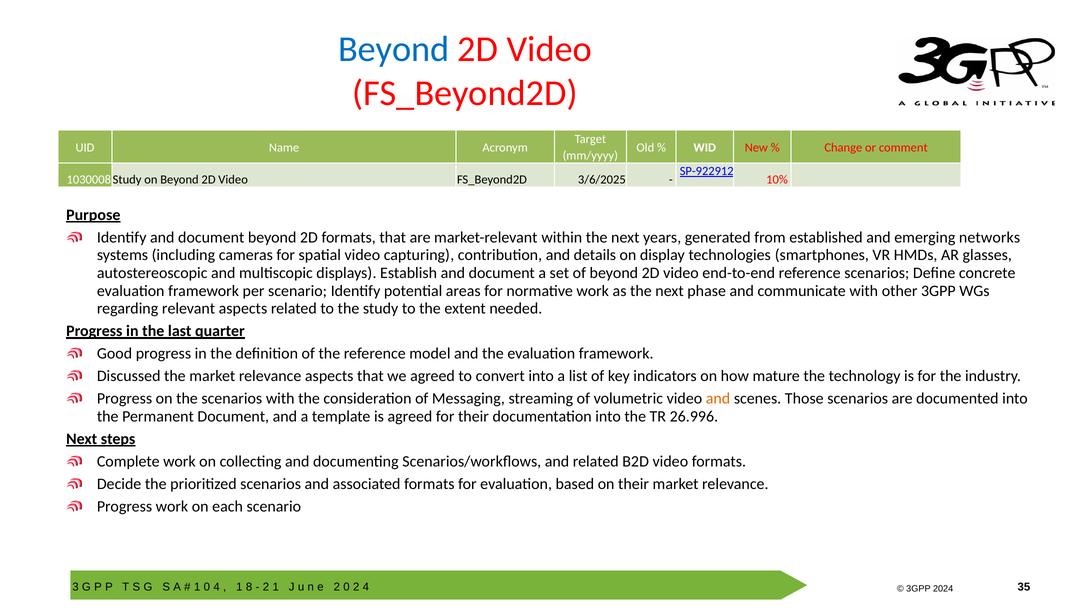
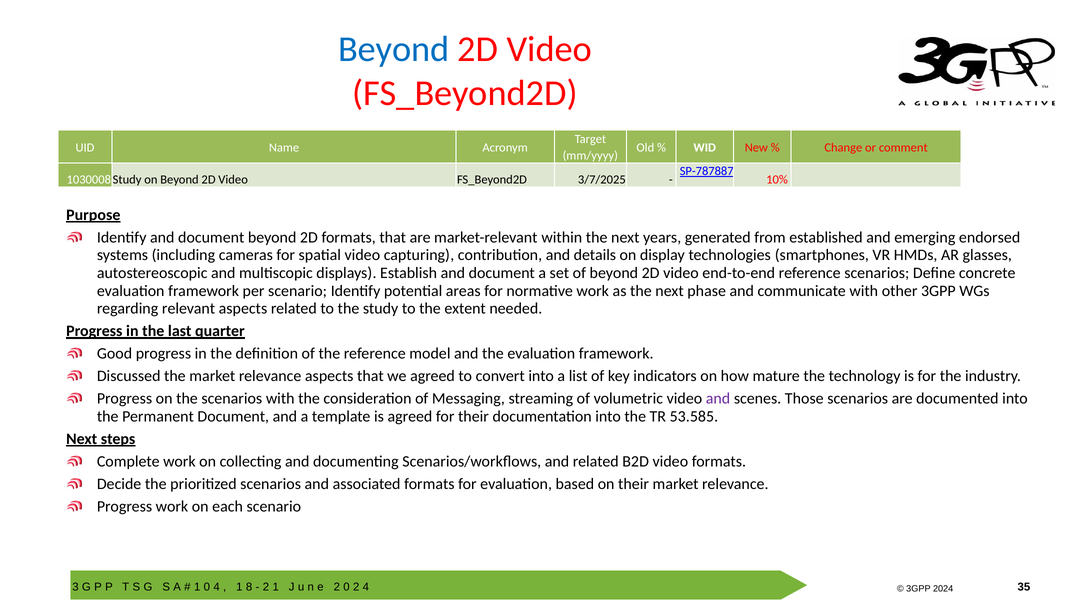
SP-922912: SP-922912 -> SP-787887
3/6/2025: 3/6/2025 -> 3/7/2025
networks: networks -> endorsed
and at (718, 399) colour: orange -> purple
26.996: 26.996 -> 53.585
